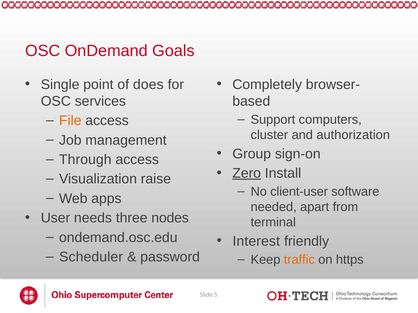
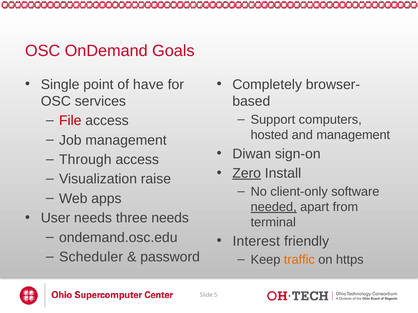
does: does -> have
File colour: orange -> red
cluster: cluster -> hosted
and authorization: authorization -> management
Group: Group -> Diwan
client-user: client-user -> client-only
needed underline: none -> present
three nodes: nodes -> needs
